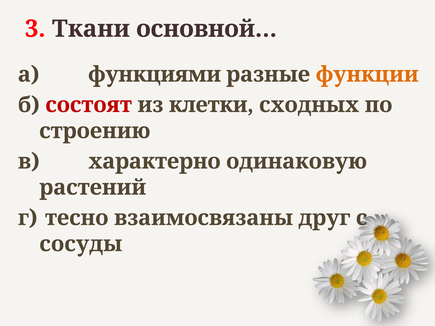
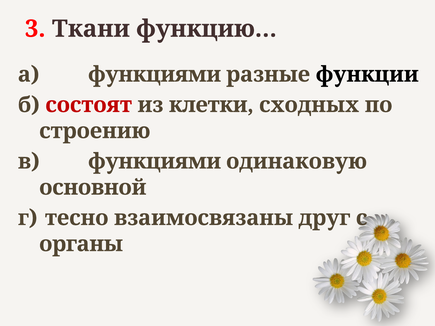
основной…: основной… -> функцию…
функции colour: orange -> black
в характерно: характерно -> функциями
растений: растений -> основной
сосуды: сосуды -> органы
